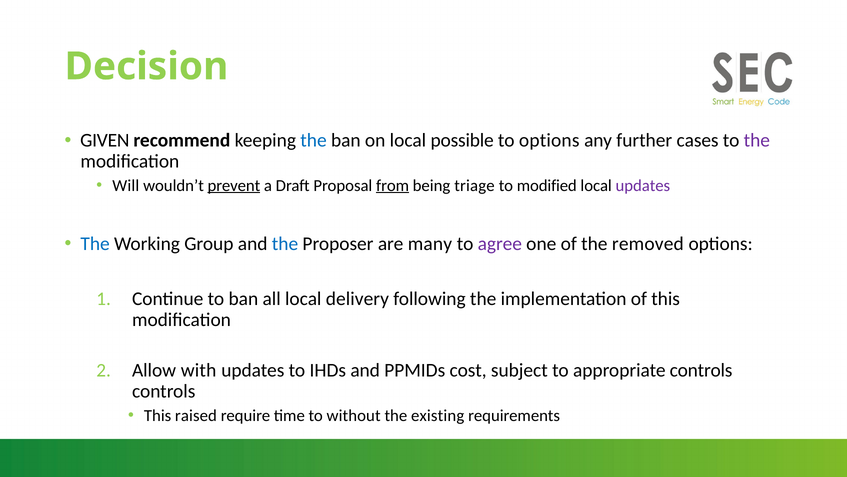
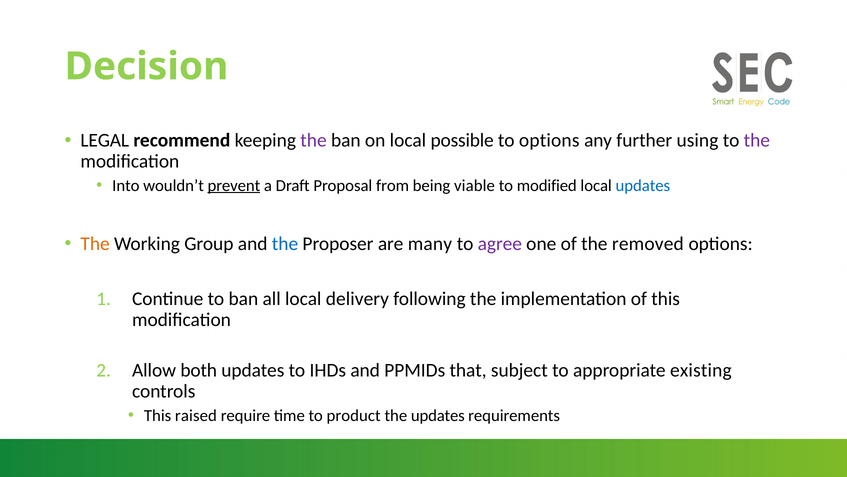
GIVEN: GIVEN -> LEGAL
the at (314, 140) colour: blue -> purple
cases: cases -> using
Will: Will -> Into
from underline: present -> none
triage: triage -> viable
updates at (643, 185) colour: purple -> blue
The at (95, 243) colour: blue -> orange
with: with -> both
cost: cost -> that
appropriate controls: controls -> existing
without: without -> product
the existing: existing -> updates
